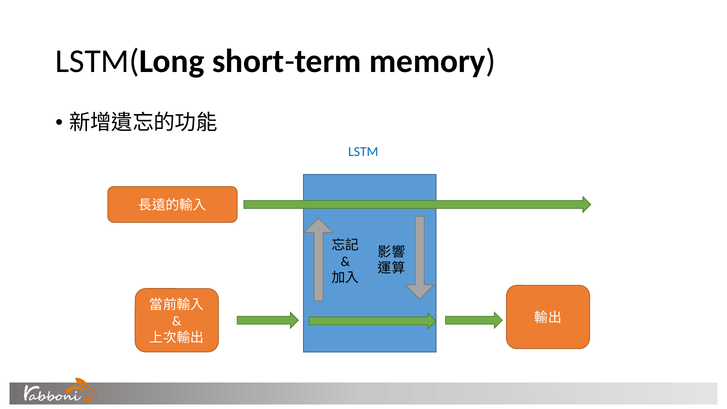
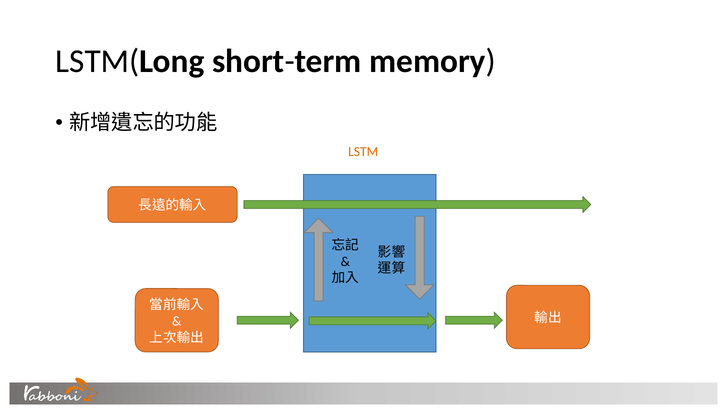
LSTM colour: blue -> orange
